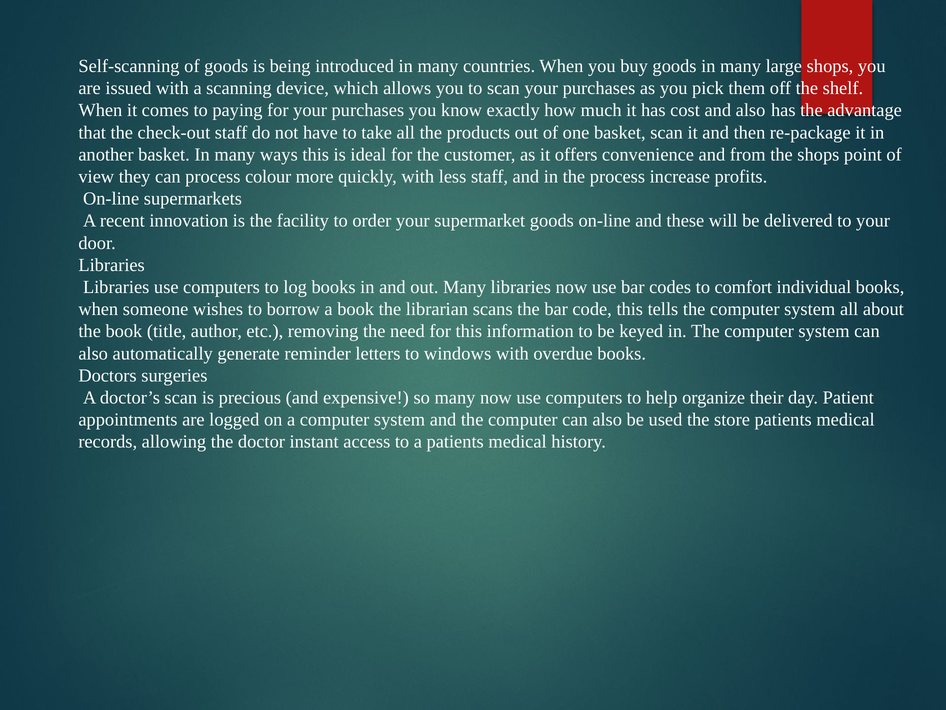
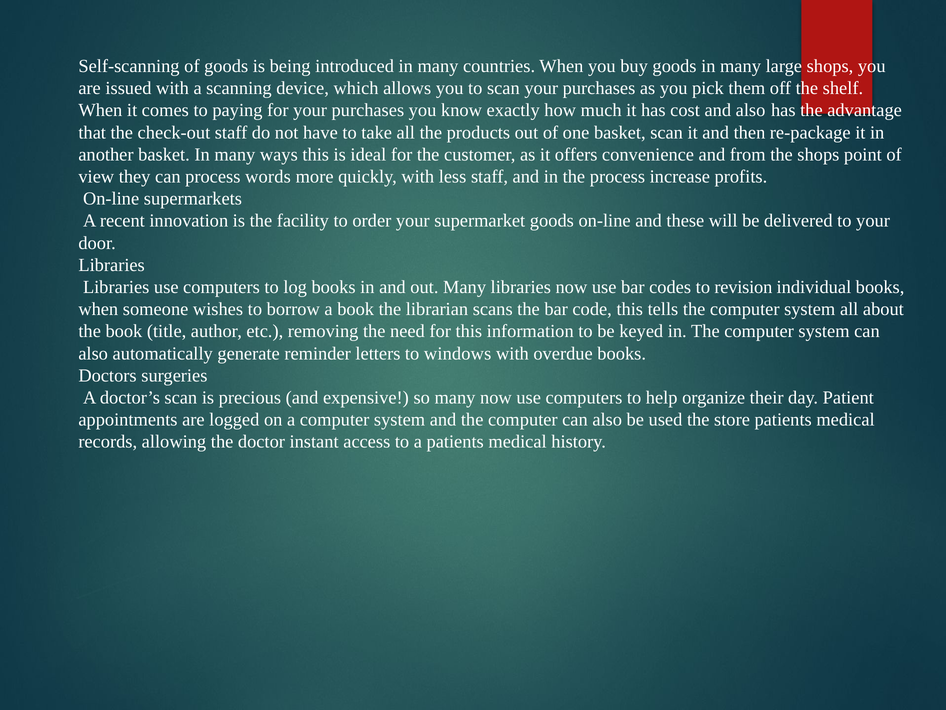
colour: colour -> words
comfort: comfort -> revision
